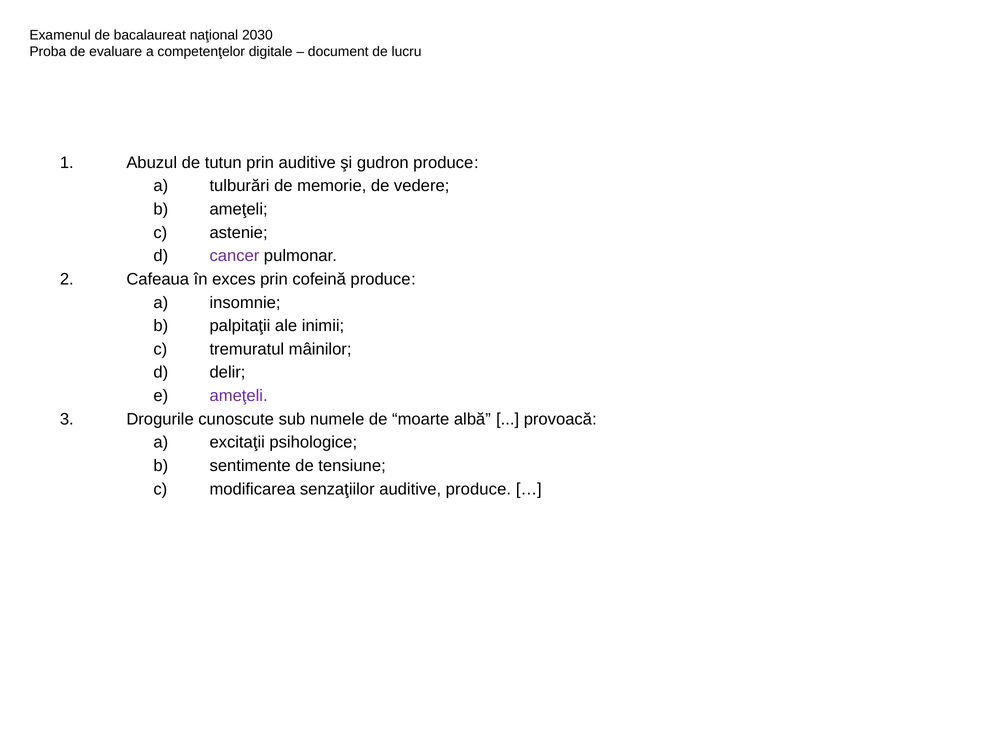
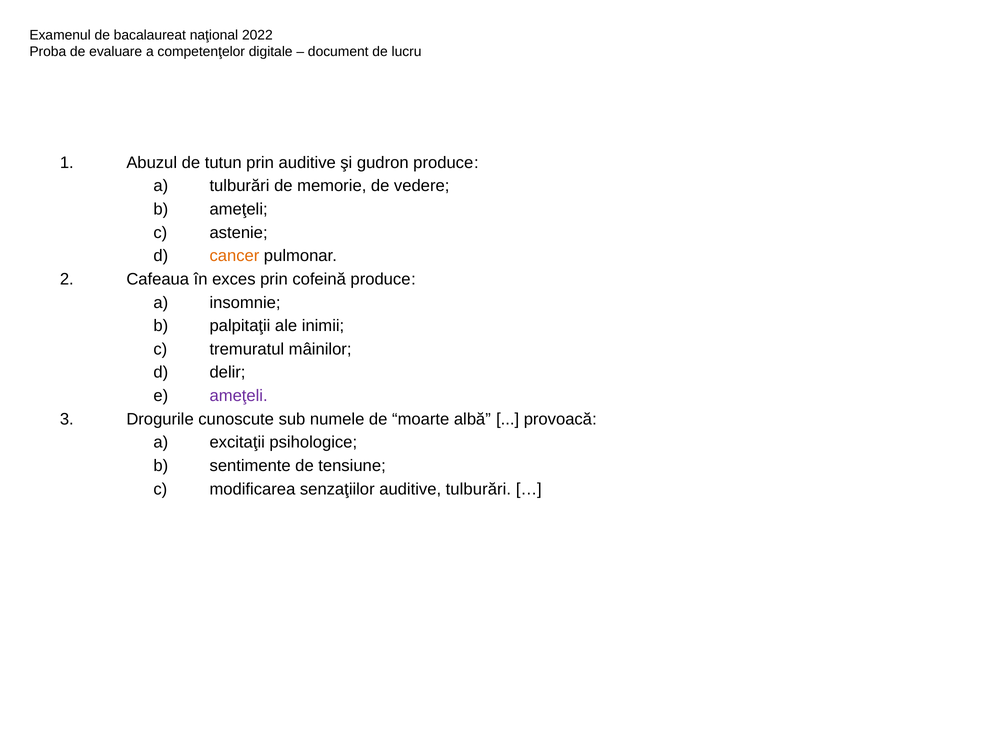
2030: 2030 -> 2022
cancer colour: purple -> orange
auditive produce: produce -> tulburări
